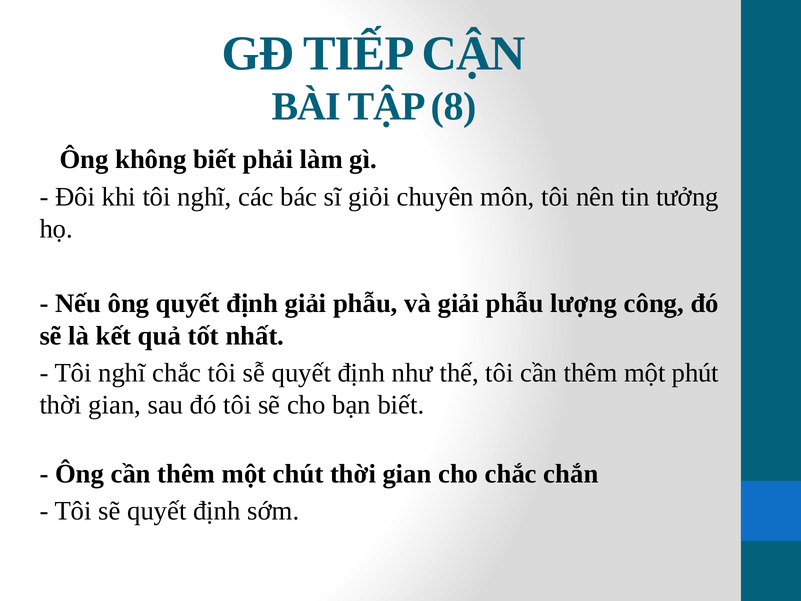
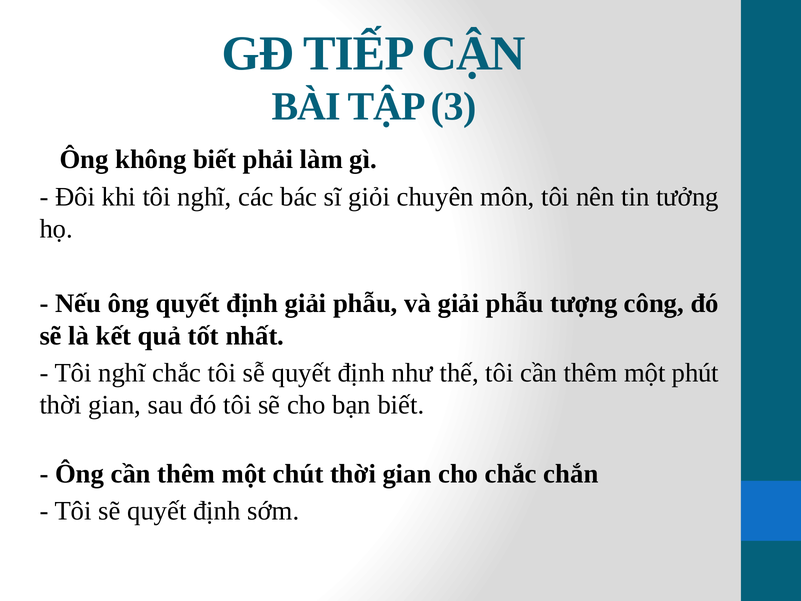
8: 8 -> 3
lượng: lượng -> tượng
